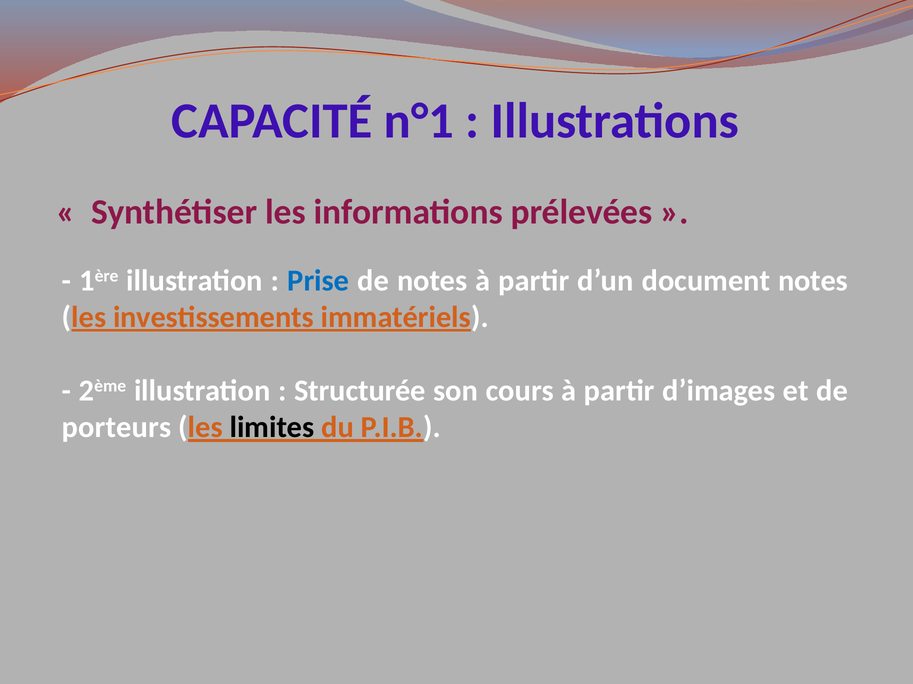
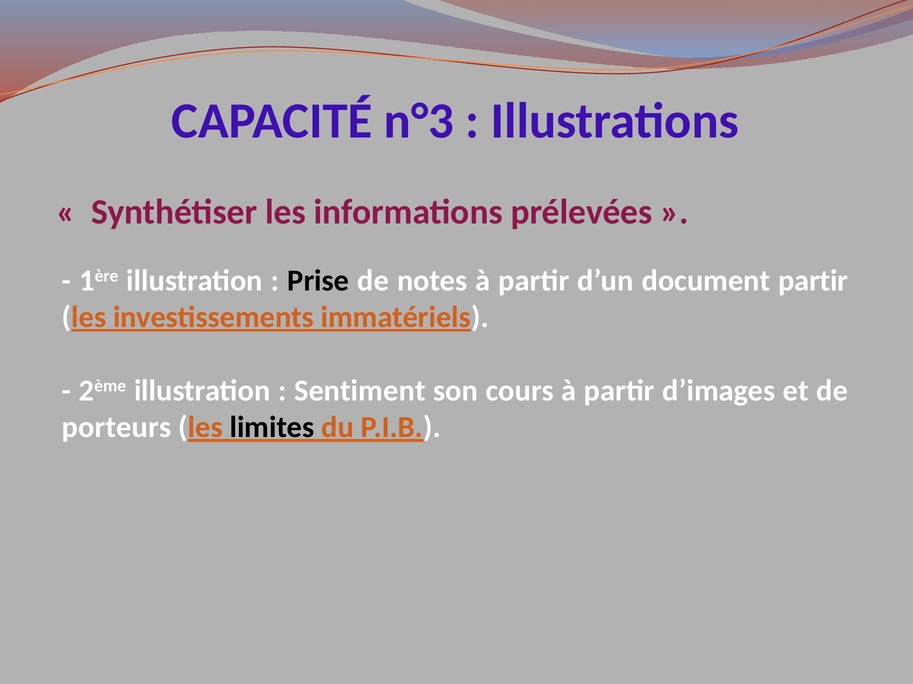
n°1: n°1 -> n°3
Prise colour: blue -> black
document notes: notes -> partir
Structurée: Structurée -> Sentiment
